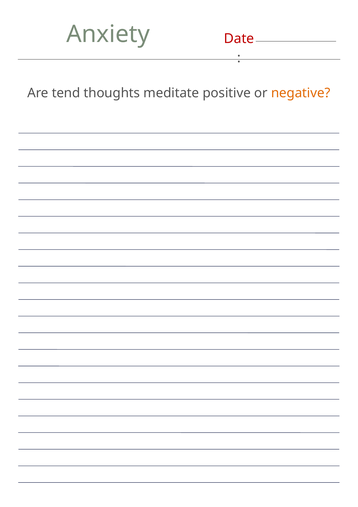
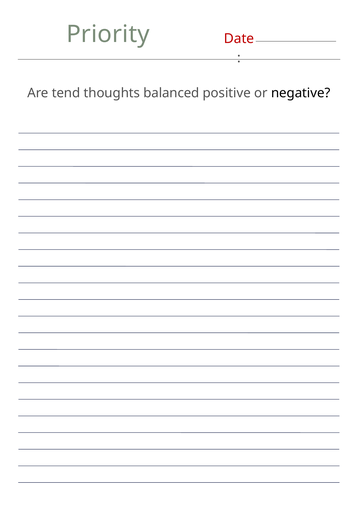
Anxiety: Anxiety -> Priority
meditate: meditate -> balanced
negative colour: orange -> black
